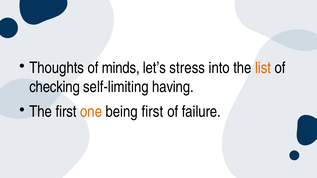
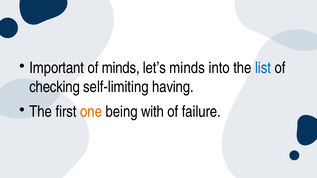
Thoughts: Thoughts -> Important
let’s stress: stress -> minds
list colour: orange -> blue
being first: first -> with
